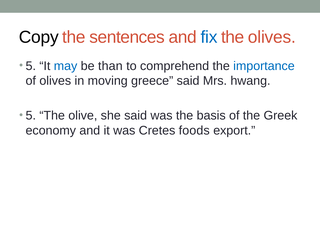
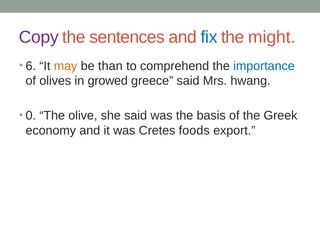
Copy colour: black -> purple
the olives: olives -> might
5 at (31, 66): 5 -> 6
may colour: blue -> orange
moving: moving -> growed
5 at (31, 116): 5 -> 0
